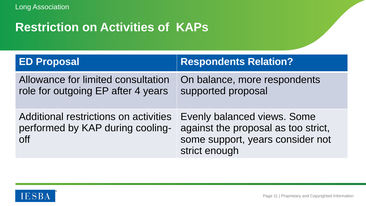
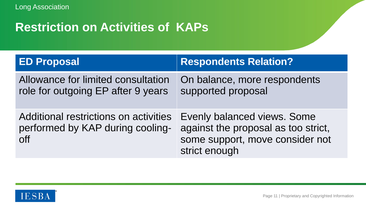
4: 4 -> 9
support years: years -> move
